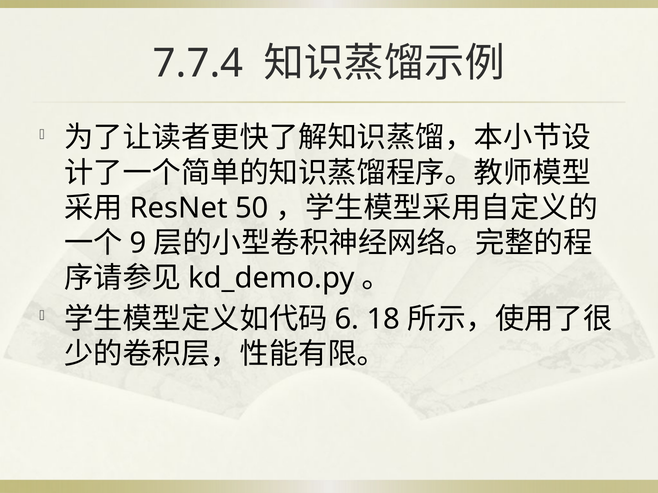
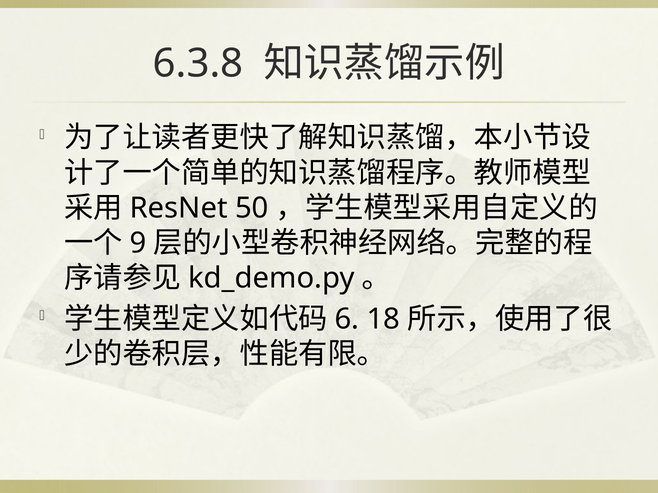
7.7.4: 7.7.4 -> 6.3.8
